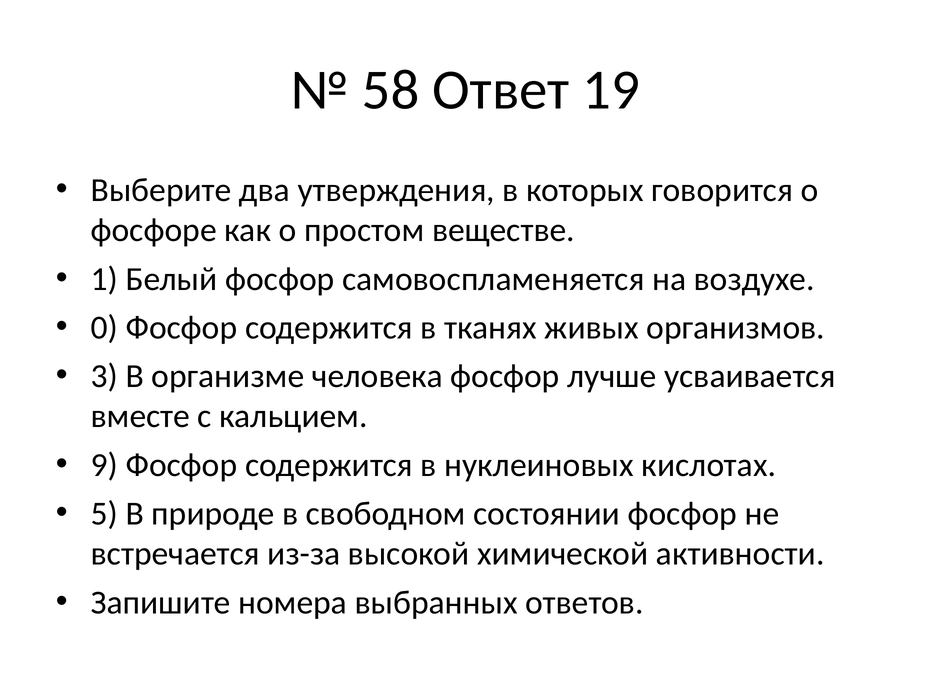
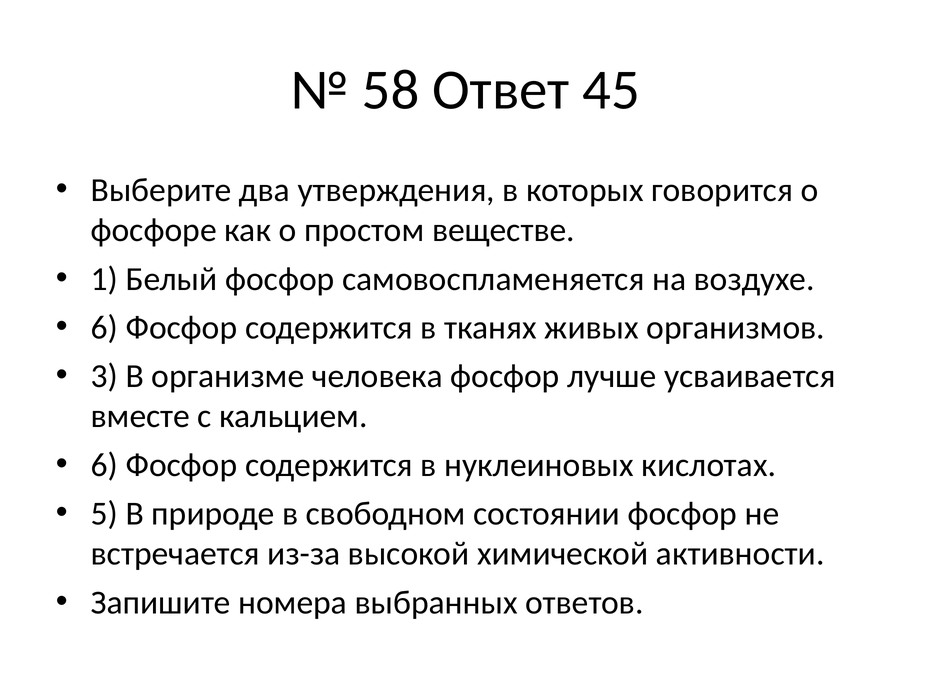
19: 19 -> 45
0 at (104, 328): 0 -> 6
9 at (104, 465): 9 -> 6
